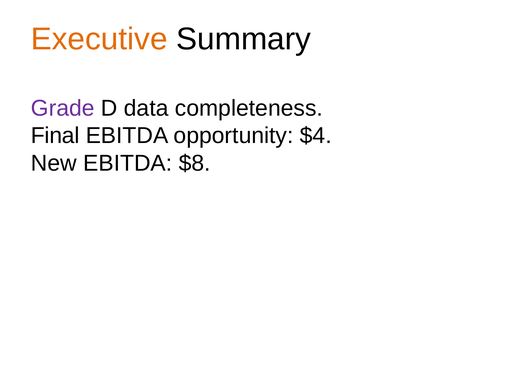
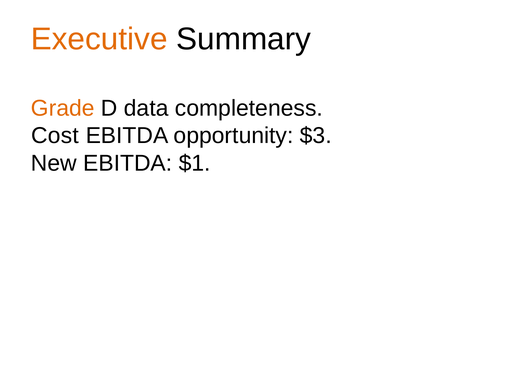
Grade colour: purple -> orange
Final: Final -> Cost
$4: $4 -> $3
$8: $8 -> $1
